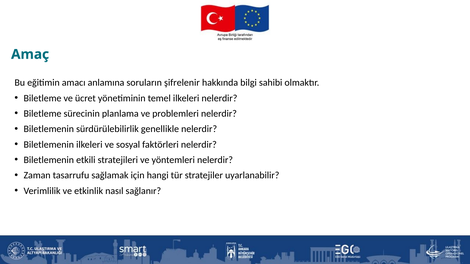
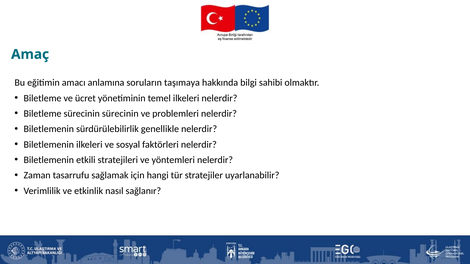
şifrelenir: şifrelenir -> taşımaya
sürecinin planlama: planlama -> sürecinin
